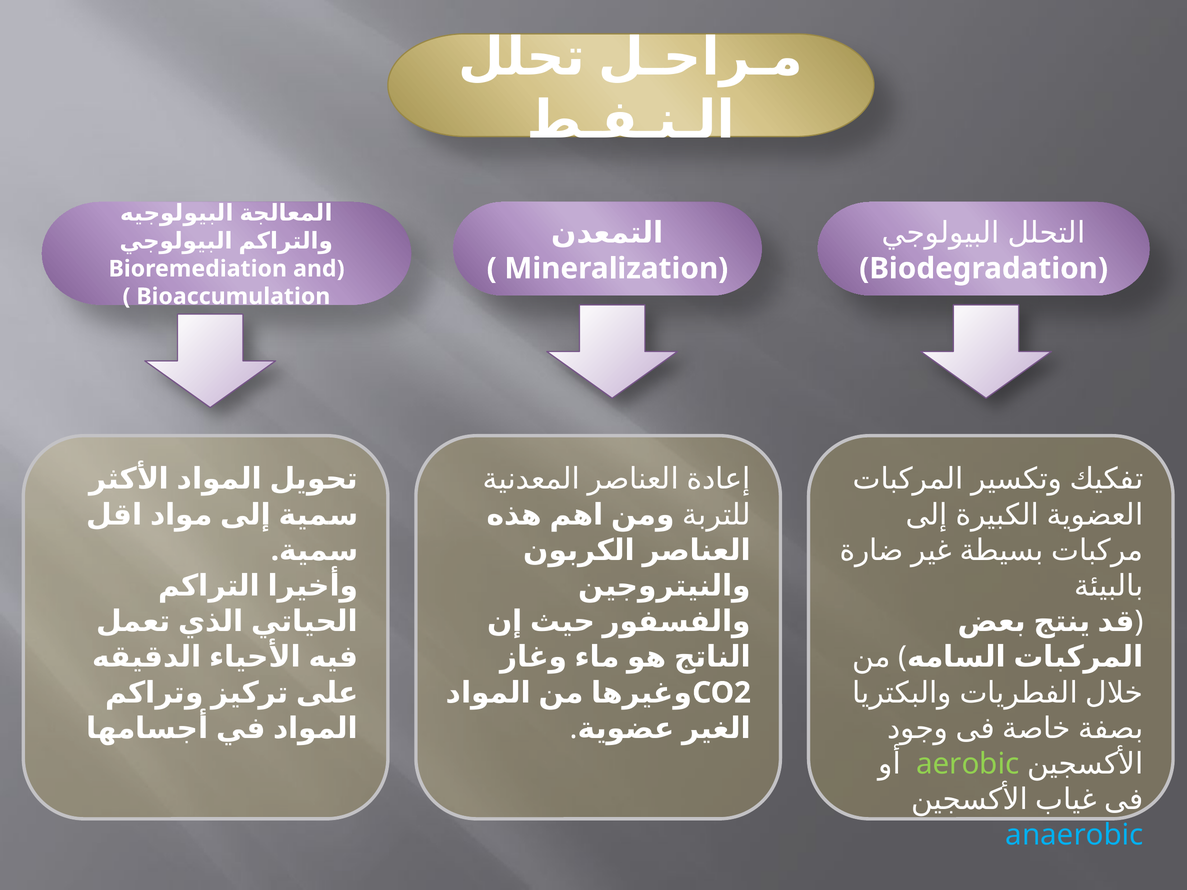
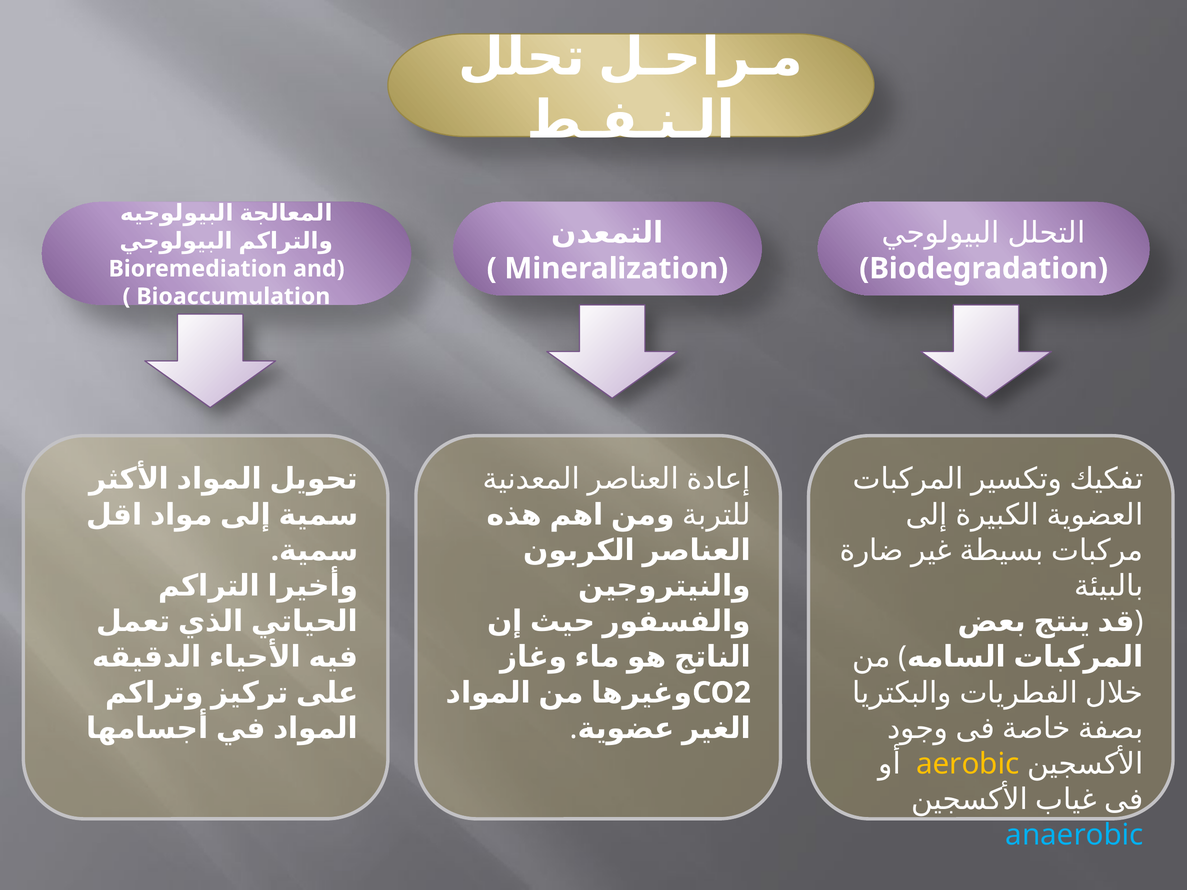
aerobic colour: light green -> yellow
